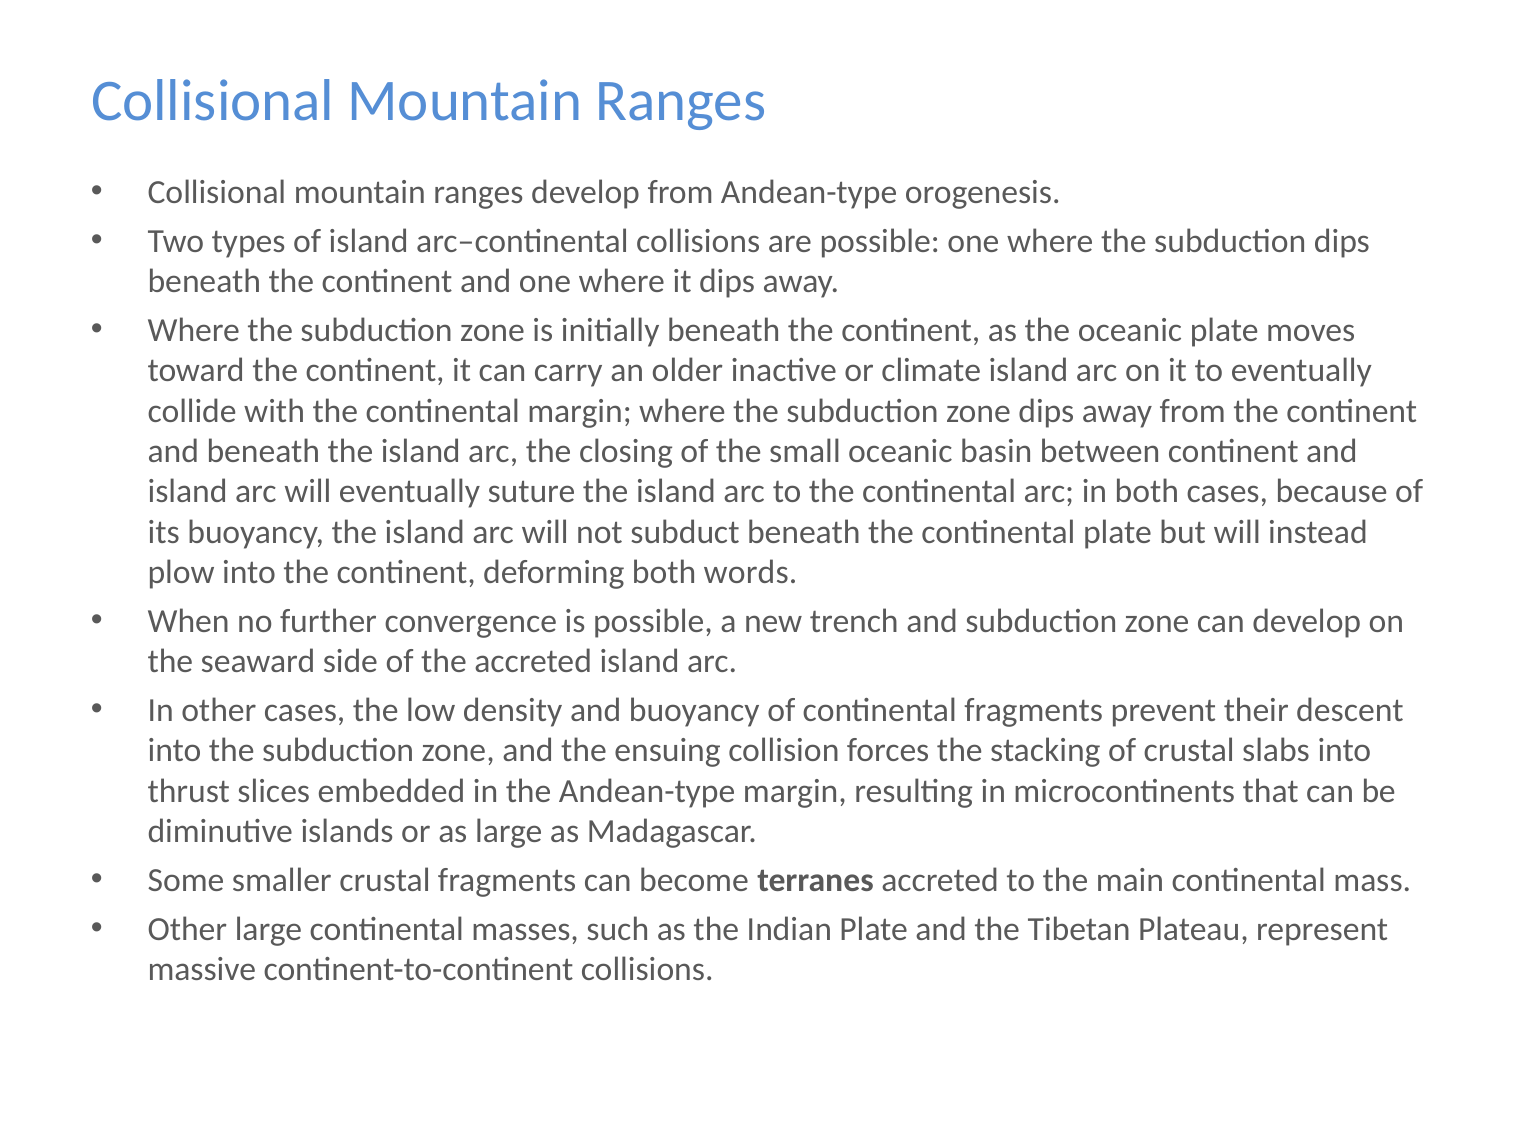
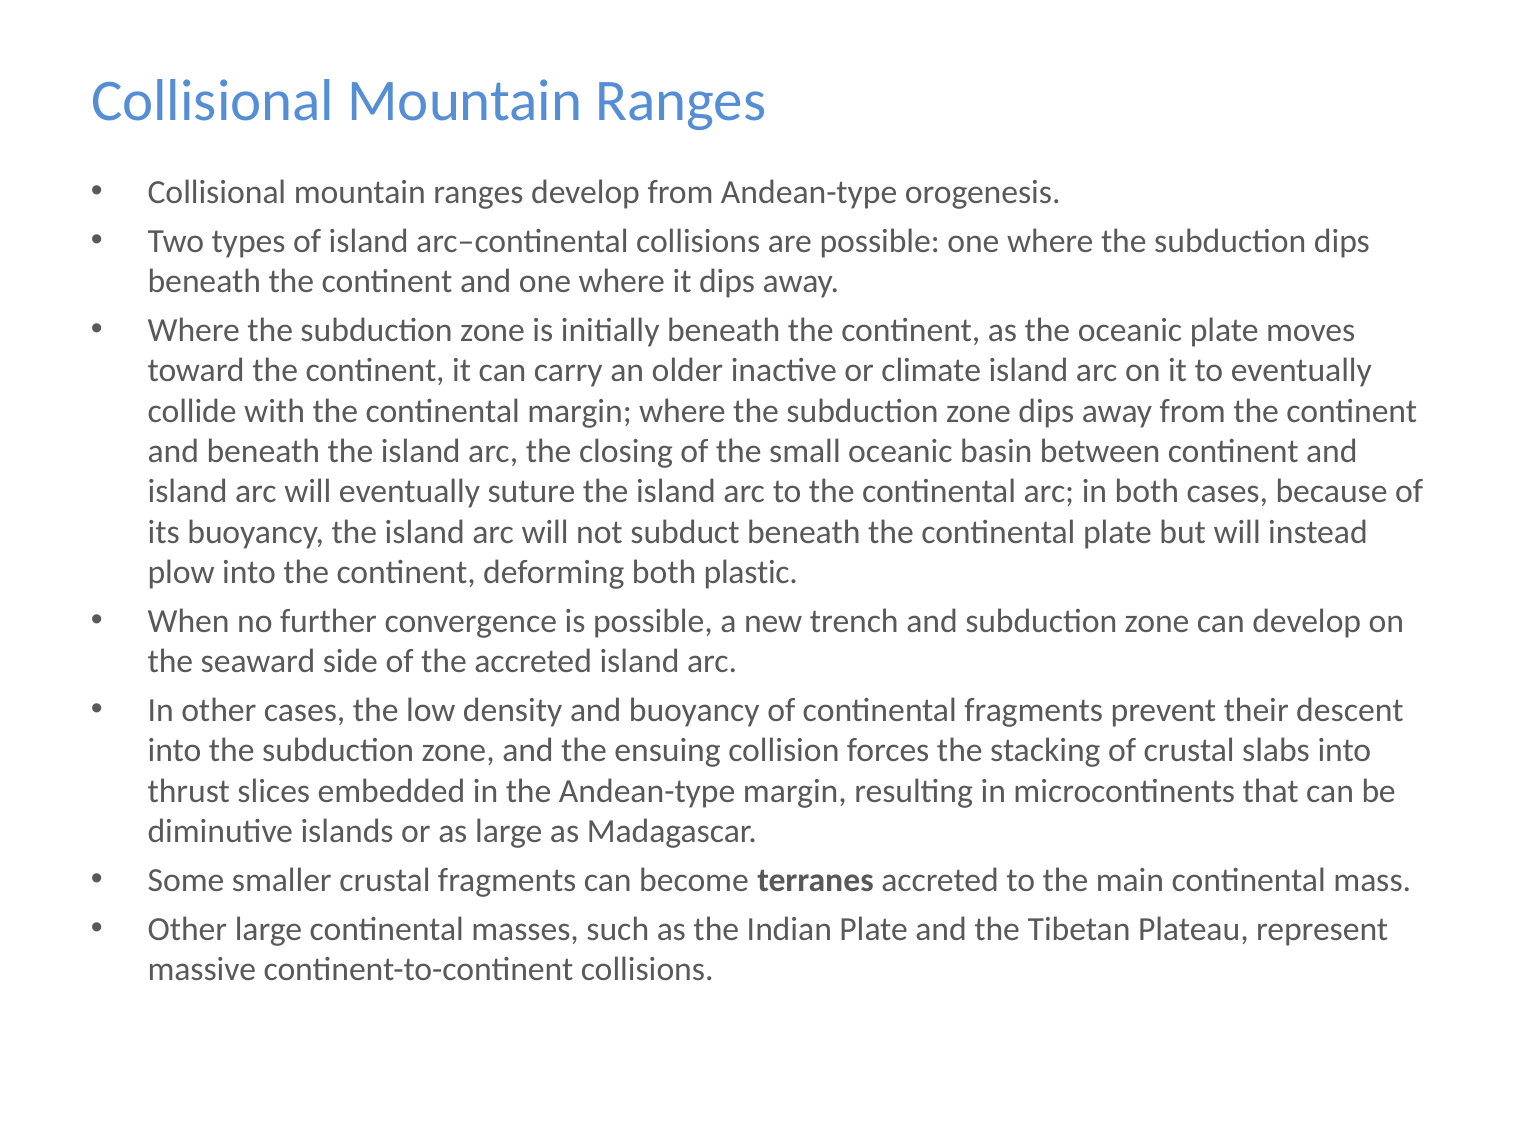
words: words -> plastic
